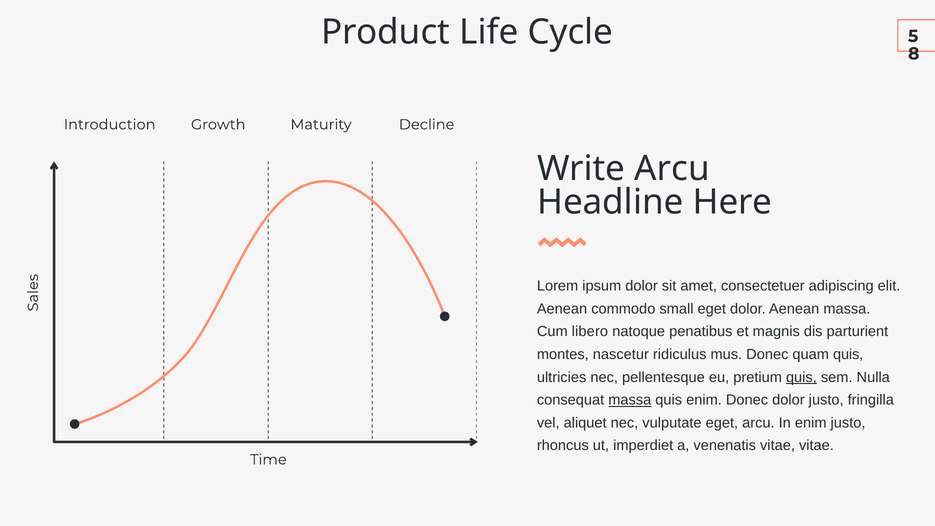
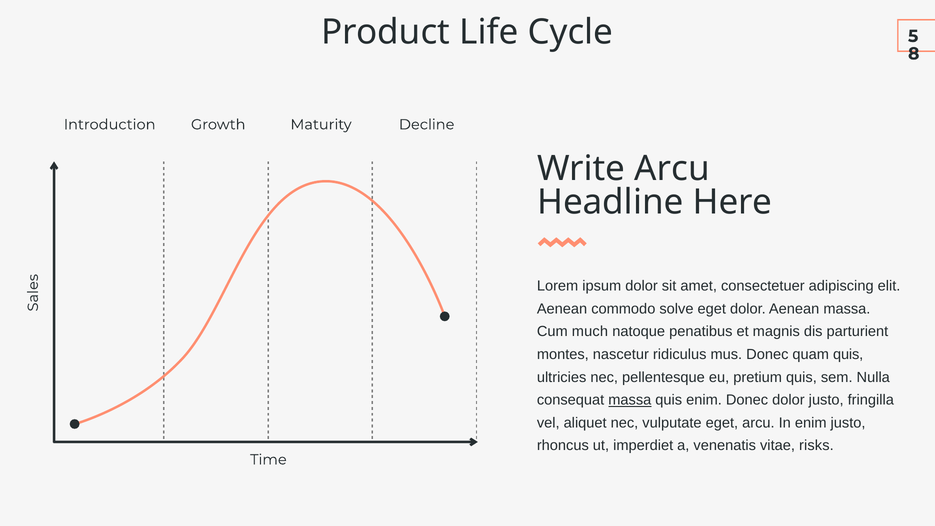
small: small -> solve
libero: libero -> much
quis at (801, 377) underline: present -> none
vitae vitae: vitae -> risks
